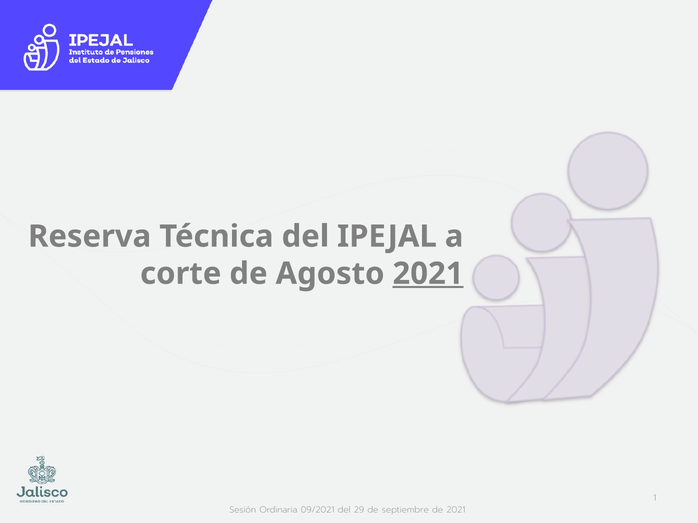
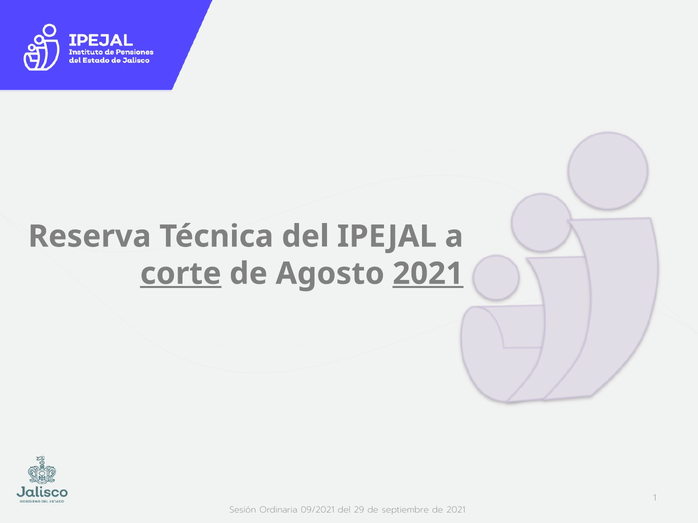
corte underline: none -> present
